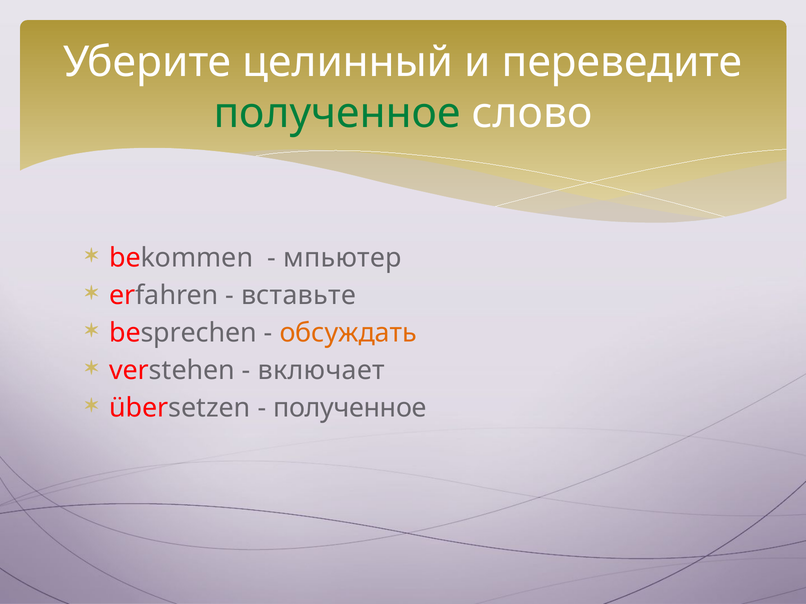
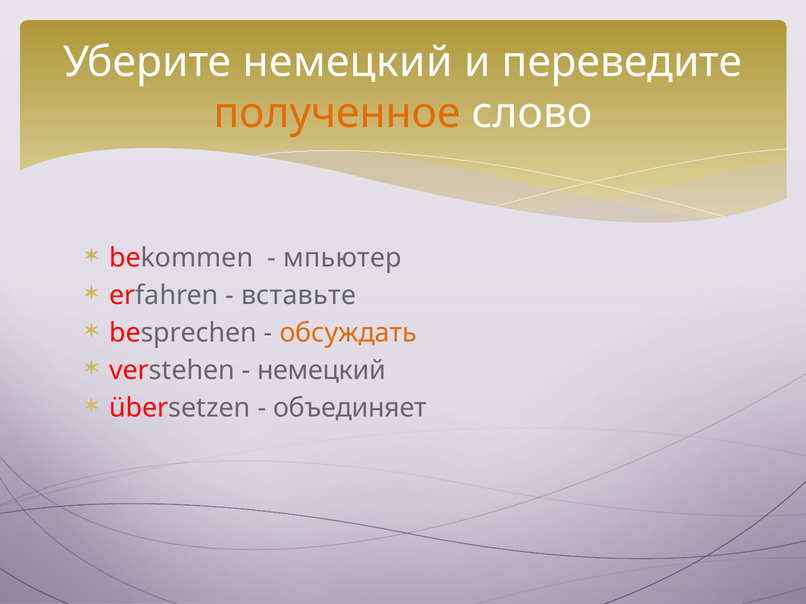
Уберите целинный: целинный -> немецкий
полученное at (337, 114) colour: green -> orange
включает at (321, 371): включает -> немецкий
полученное at (350, 408): полученное -> объединяет
